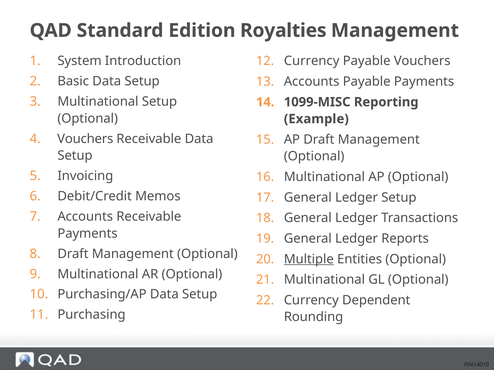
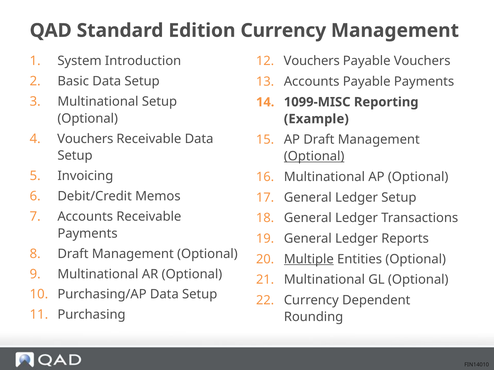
Edition Royalties: Royalties -> Currency
Currency at (312, 61): Currency -> Vouchers
Optional at (314, 157) underline: none -> present
